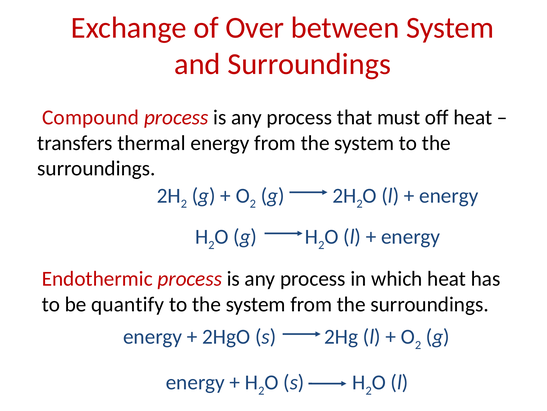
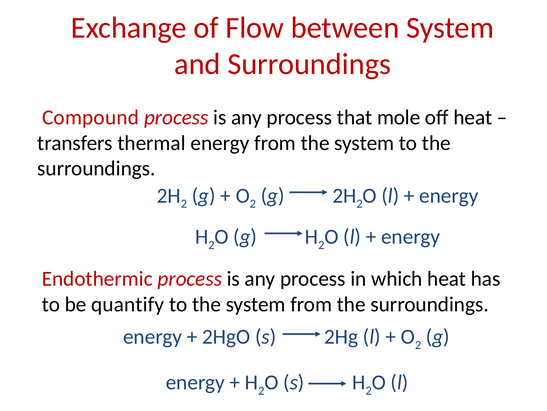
Over: Over -> Flow
must: must -> mole
